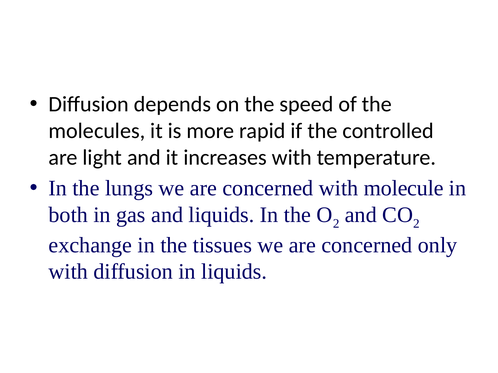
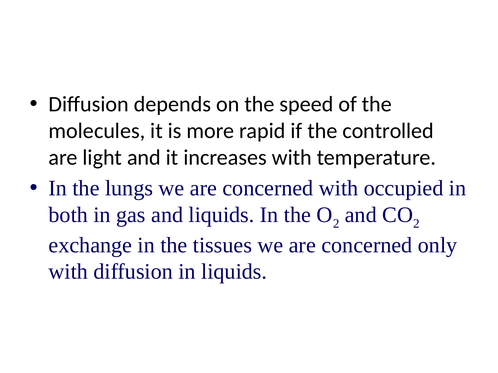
molecule: molecule -> occupied
